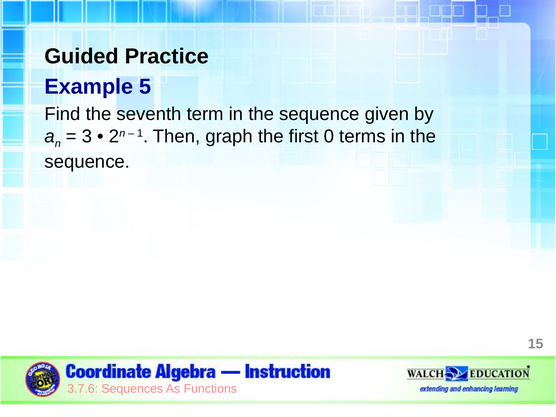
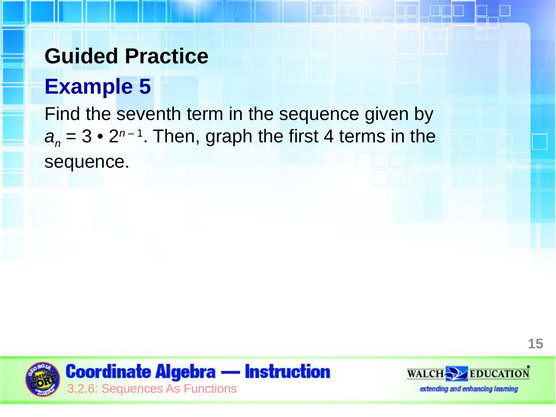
0: 0 -> 4
3.7.6: 3.7.6 -> 3.2.6
